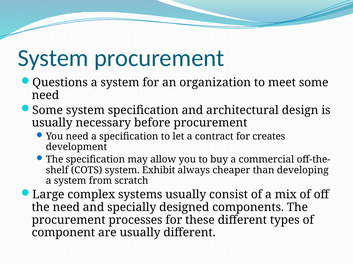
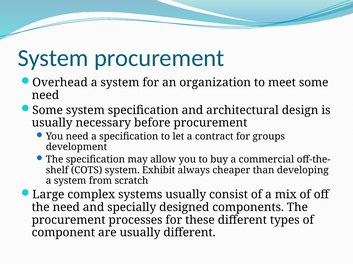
Questions: Questions -> Overhead
creates: creates -> groups
